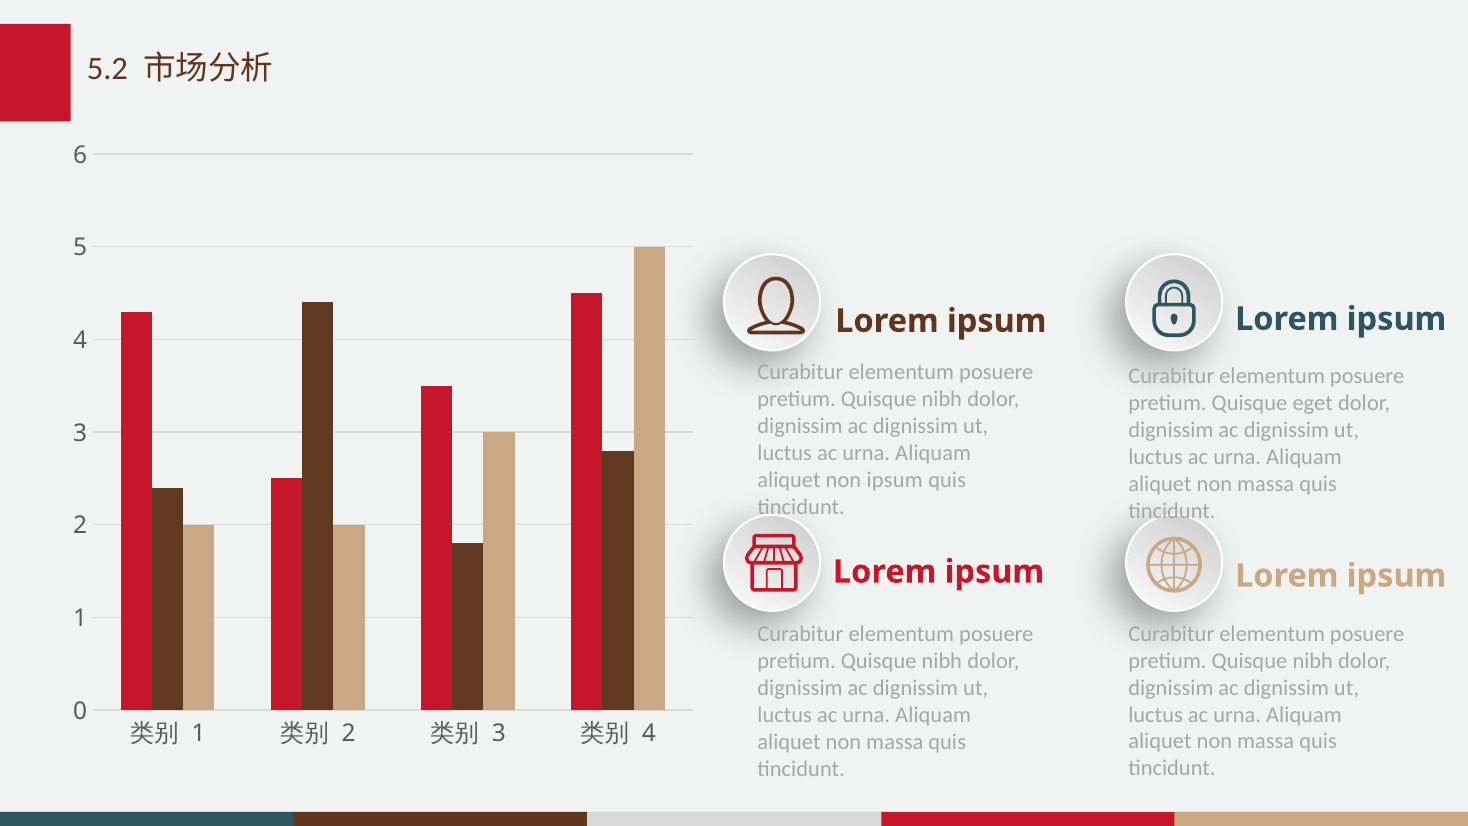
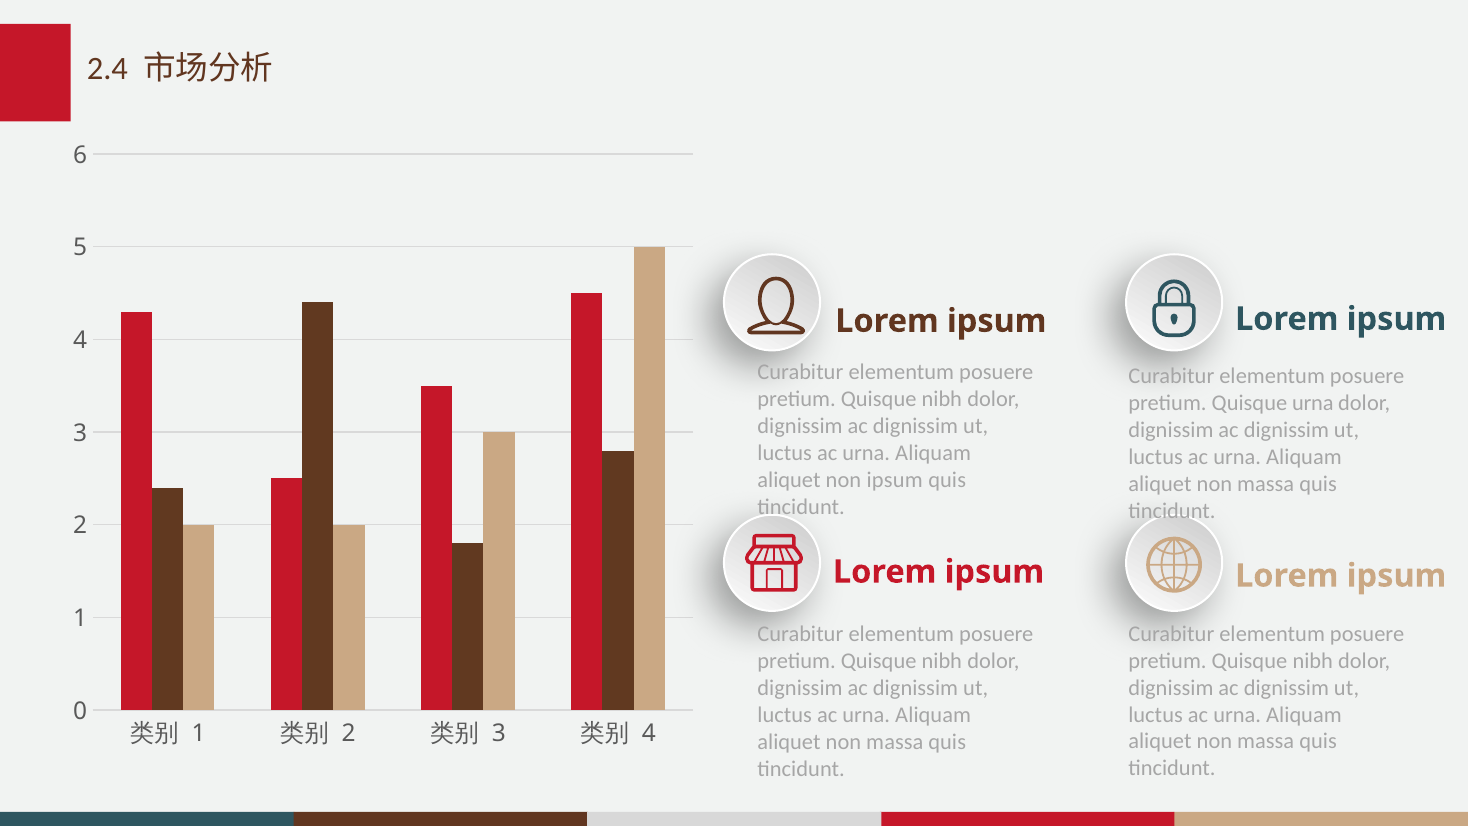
5.2: 5.2 -> 2.4
Quisque eget: eget -> urna
